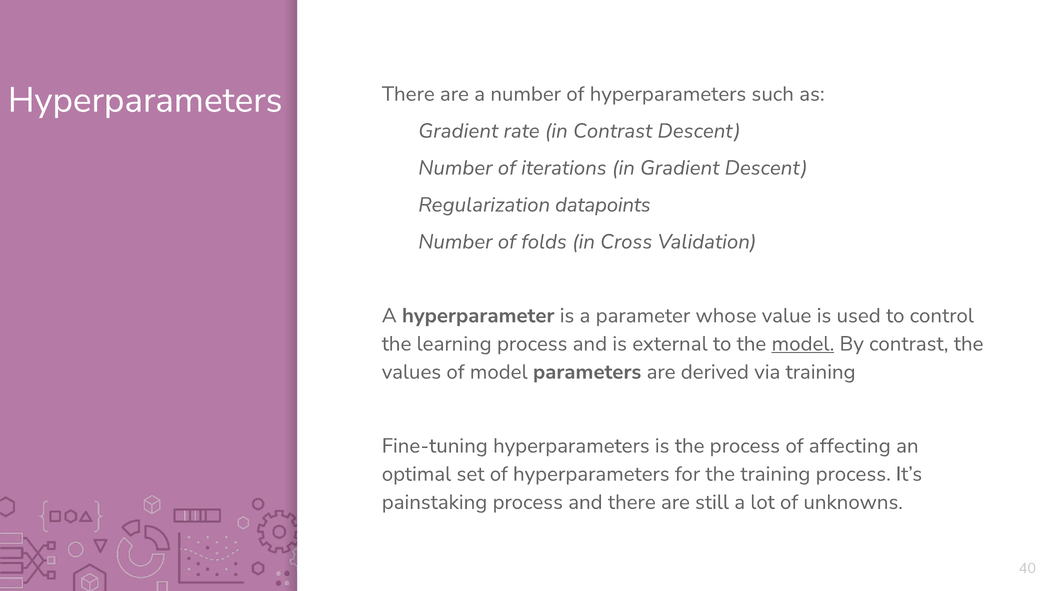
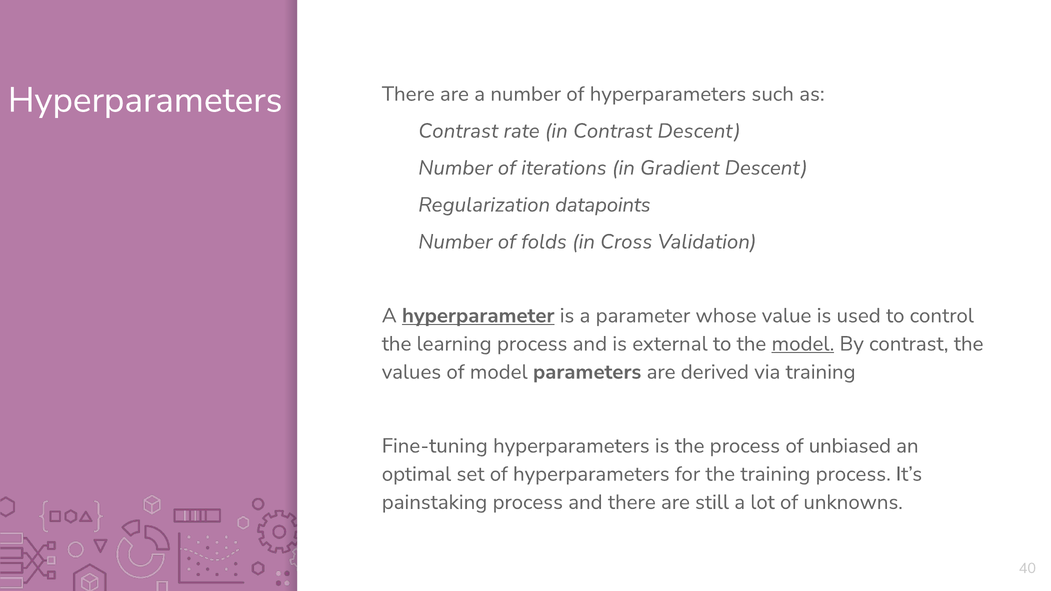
Gradient at (458, 131): Gradient -> Contrast
hyperparameter underline: none -> present
affecting: affecting -> unbiased
